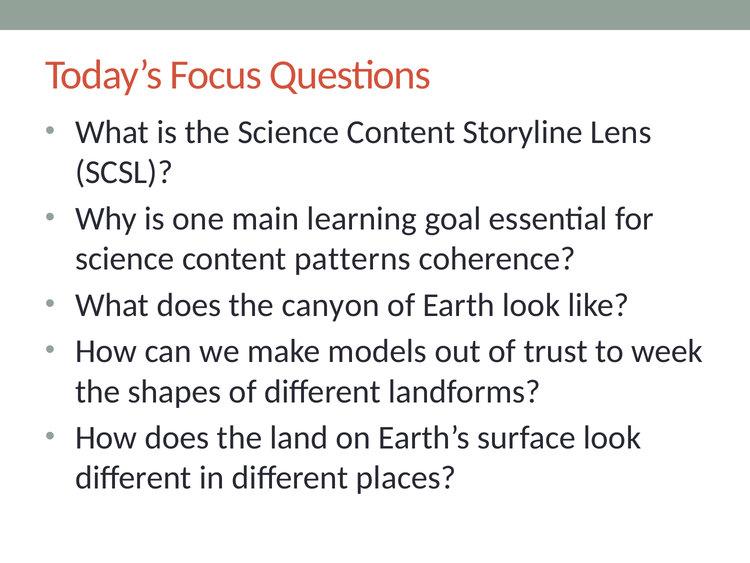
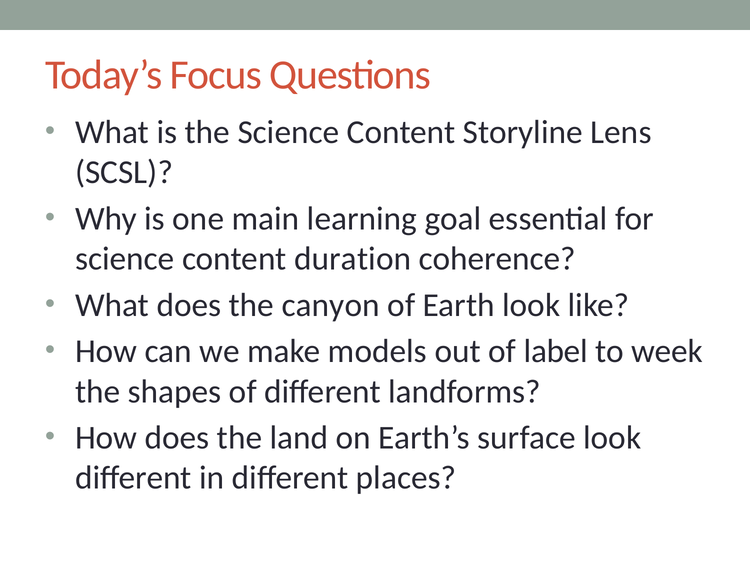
patterns: patterns -> duration
trust: trust -> label
